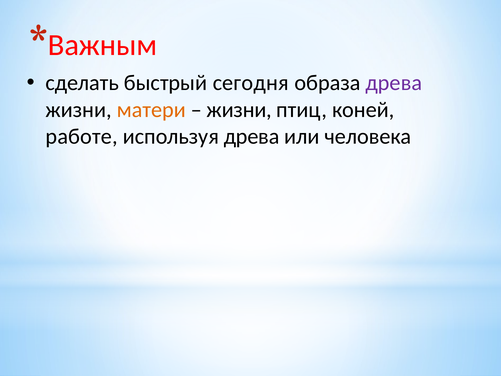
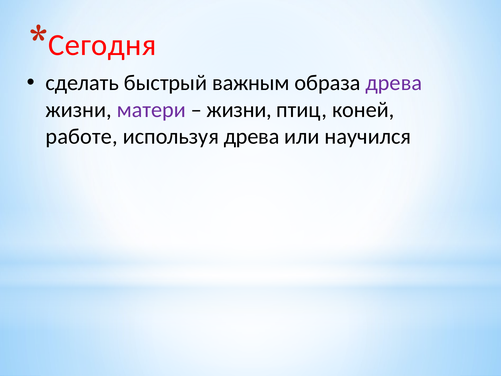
Важным: Важным -> Сегодня
сегодня: сегодня -> важным
матери colour: orange -> purple
человека: человека -> научился
